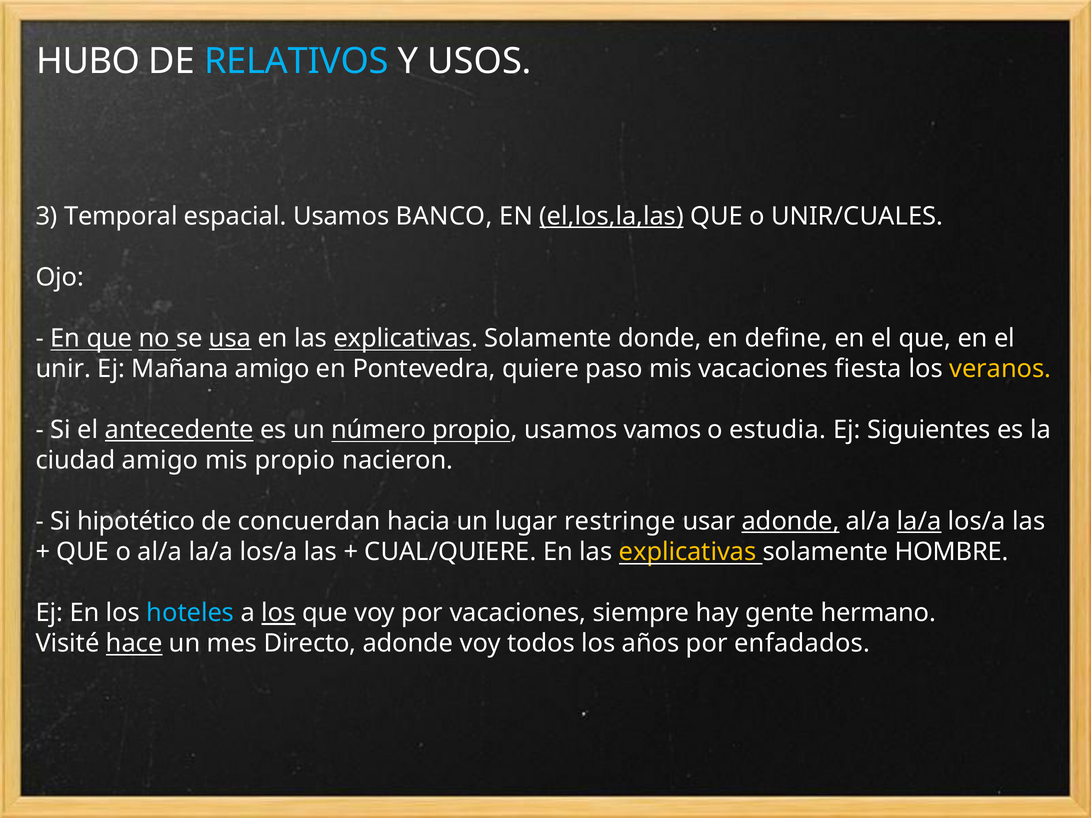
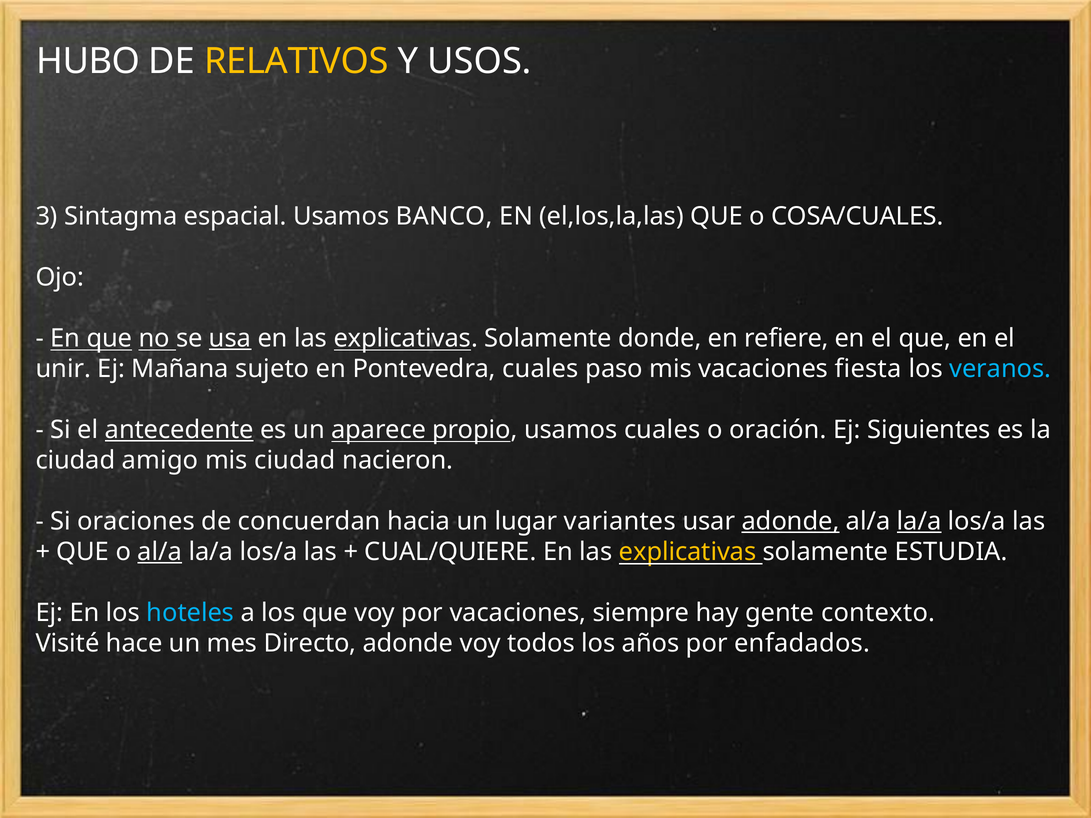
RELATIVOS colour: light blue -> yellow
Temporal: Temporal -> Sintagma
el,los,la,las underline: present -> none
UNIR/CUALES: UNIR/CUALES -> COSA/CUALES
define: define -> refiere
Mañana amigo: amigo -> sujeto
Pontevedra quiere: quiere -> cuales
veranos colour: yellow -> light blue
número: número -> aparece
usamos vamos: vamos -> cuales
estudia: estudia -> oración
mis propio: propio -> ciudad
hipotético: hipotético -> oraciones
restringe: restringe -> variantes
al/a at (160, 552) underline: none -> present
HOMBRE: HOMBRE -> ESTUDIA
los at (278, 613) underline: present -> none
hermano: hermano -> contexto
hace underline: present -> none
